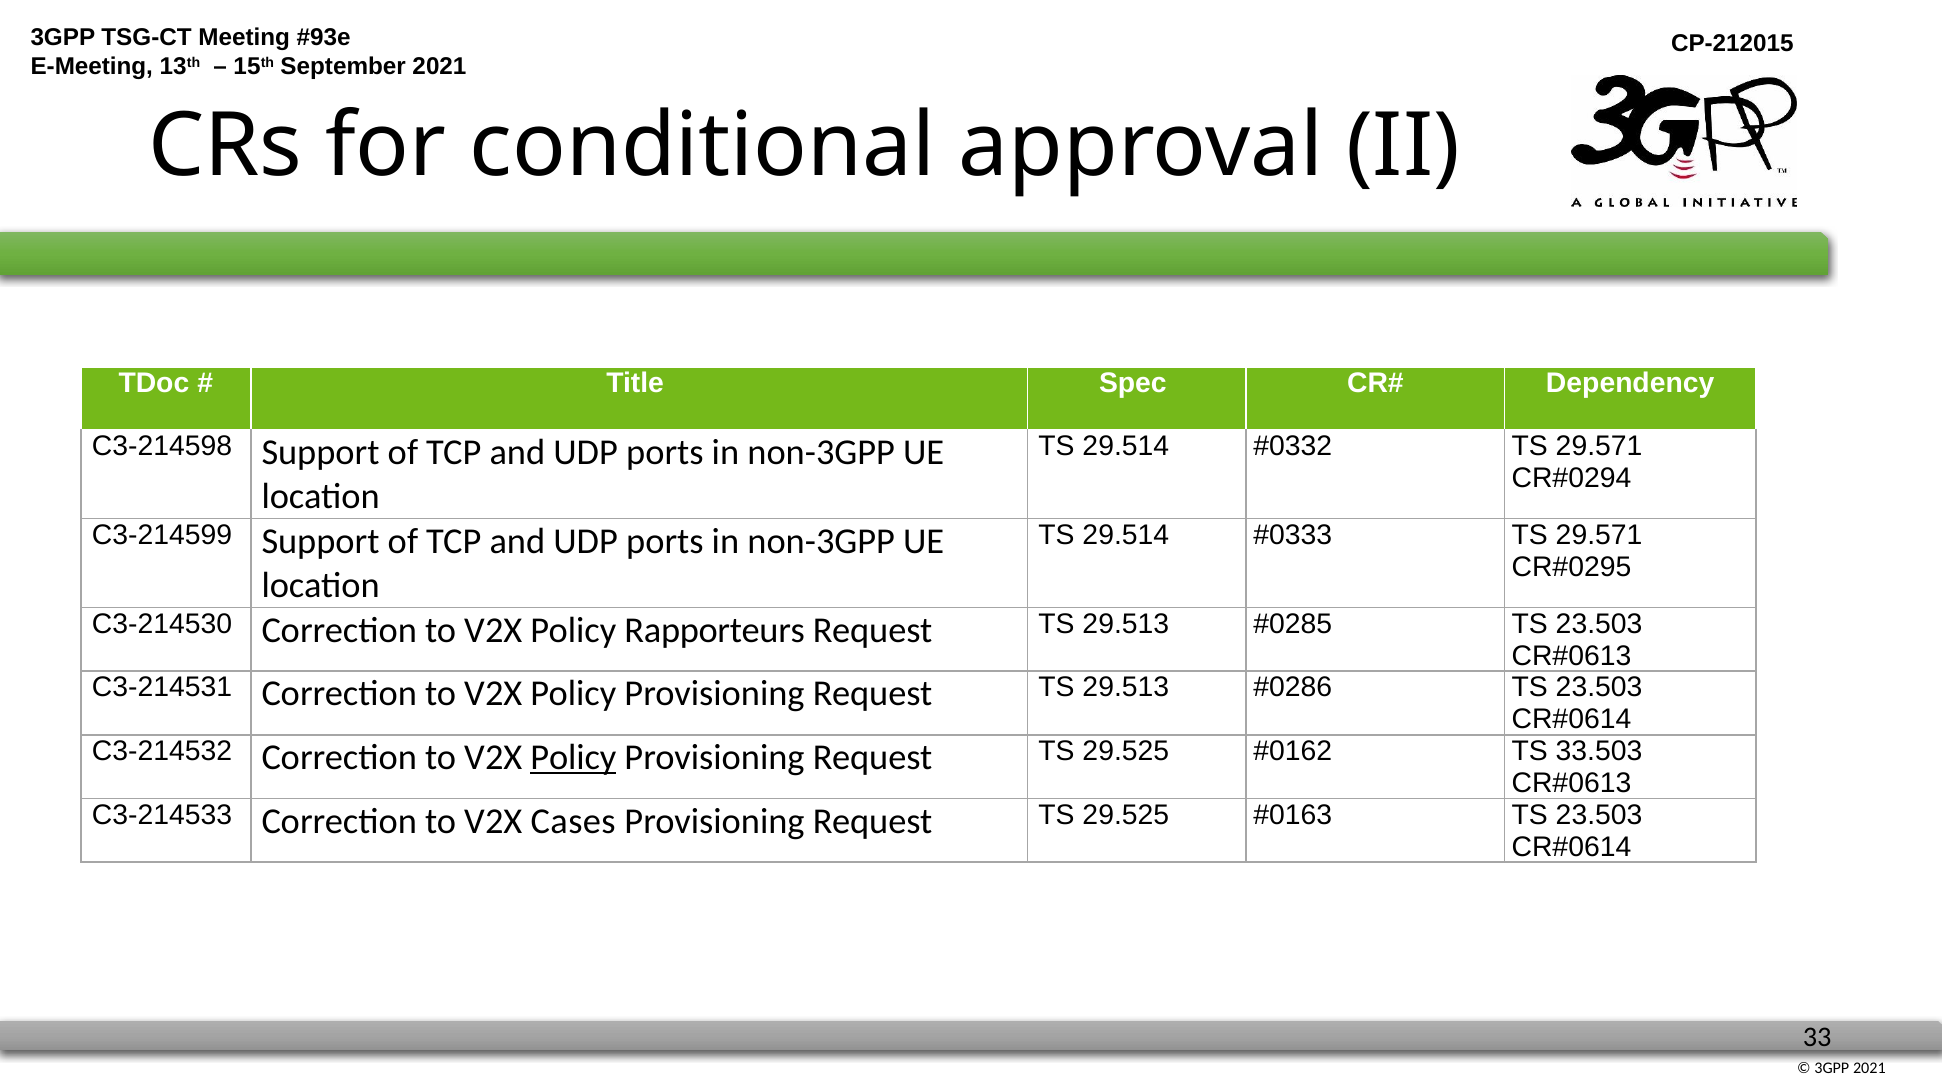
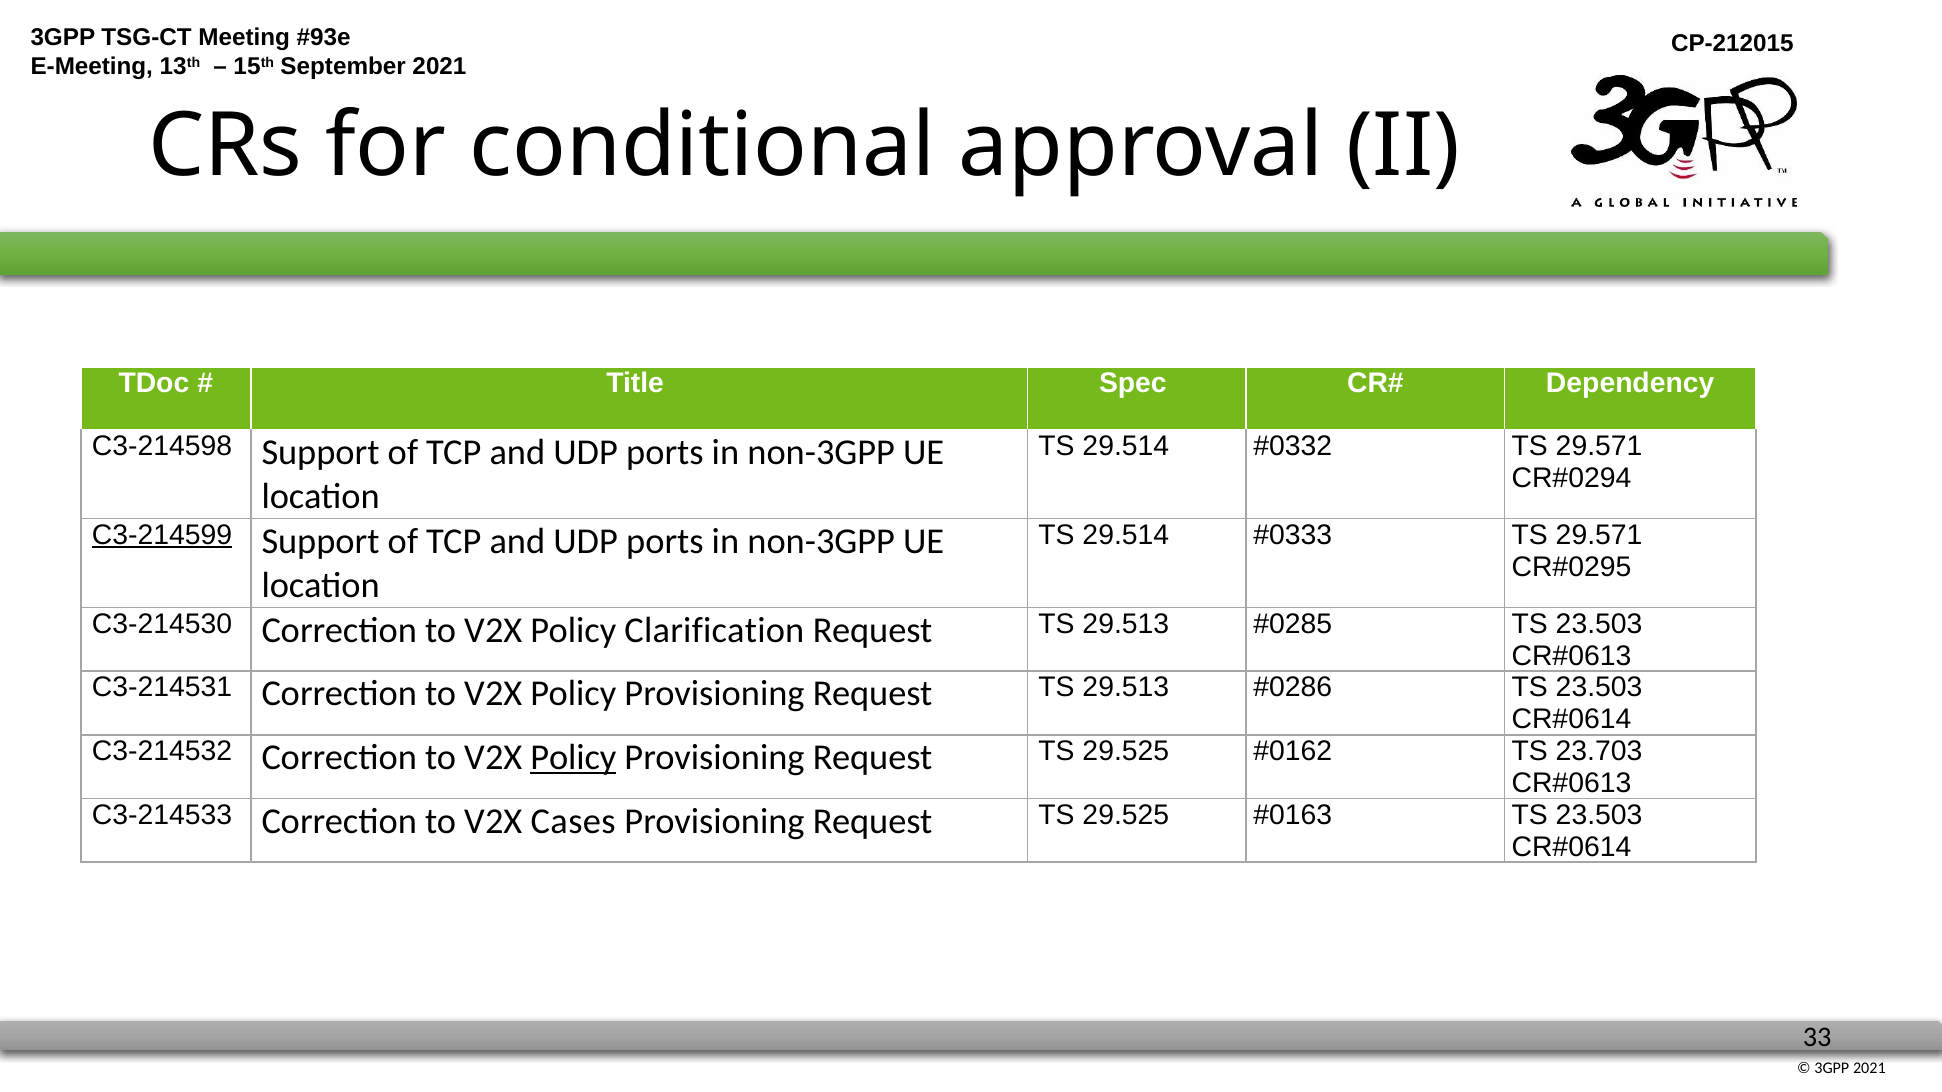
C3-214599 underline: none -> present
Rapporteurs: Rapporteurs -> Clarification
33.503: 33.503 -> 23.703
